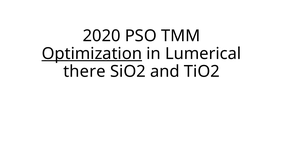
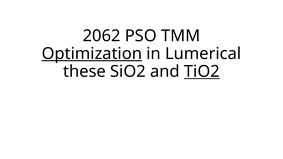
2020: 2020 -> 2062
there: there -> these
TiO2 underline: none -> present
